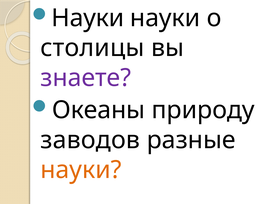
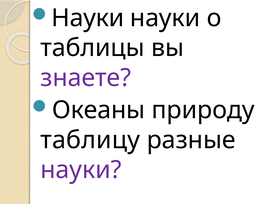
столицы: столицы -> таблицы
заводов: заводов -> таблицу
науки at (81, 170) colour: orange -> purple
